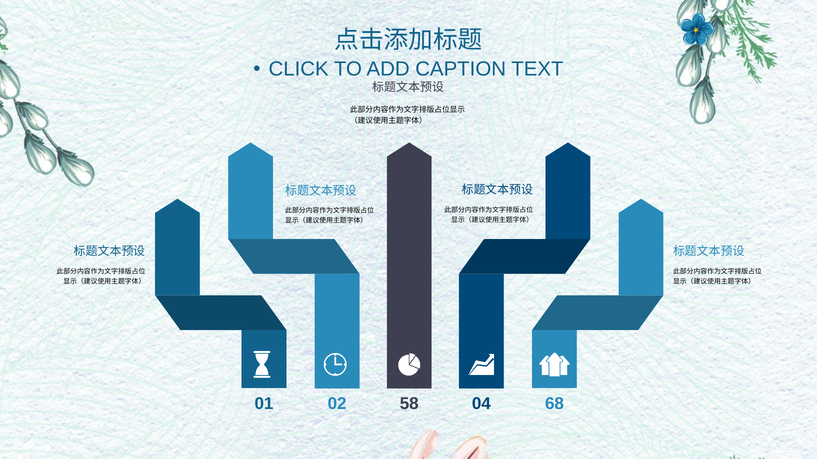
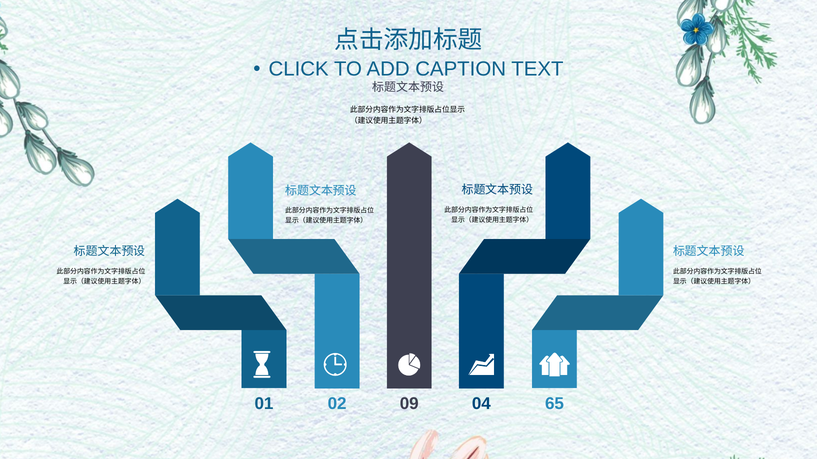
58: 58 -> 09
68: 68 -> 65
